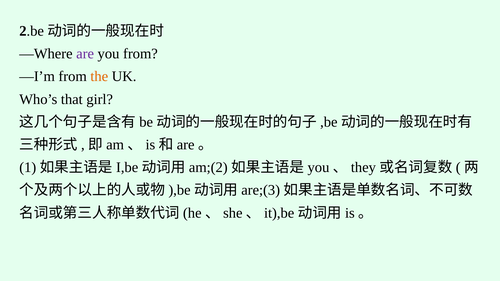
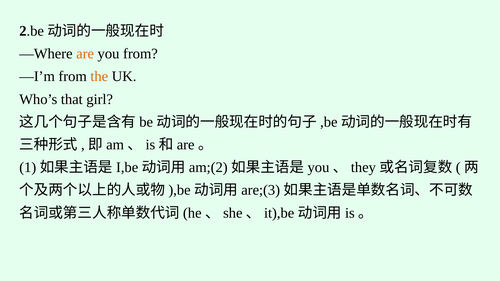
are at (85, 54) colour: purple -> orange
